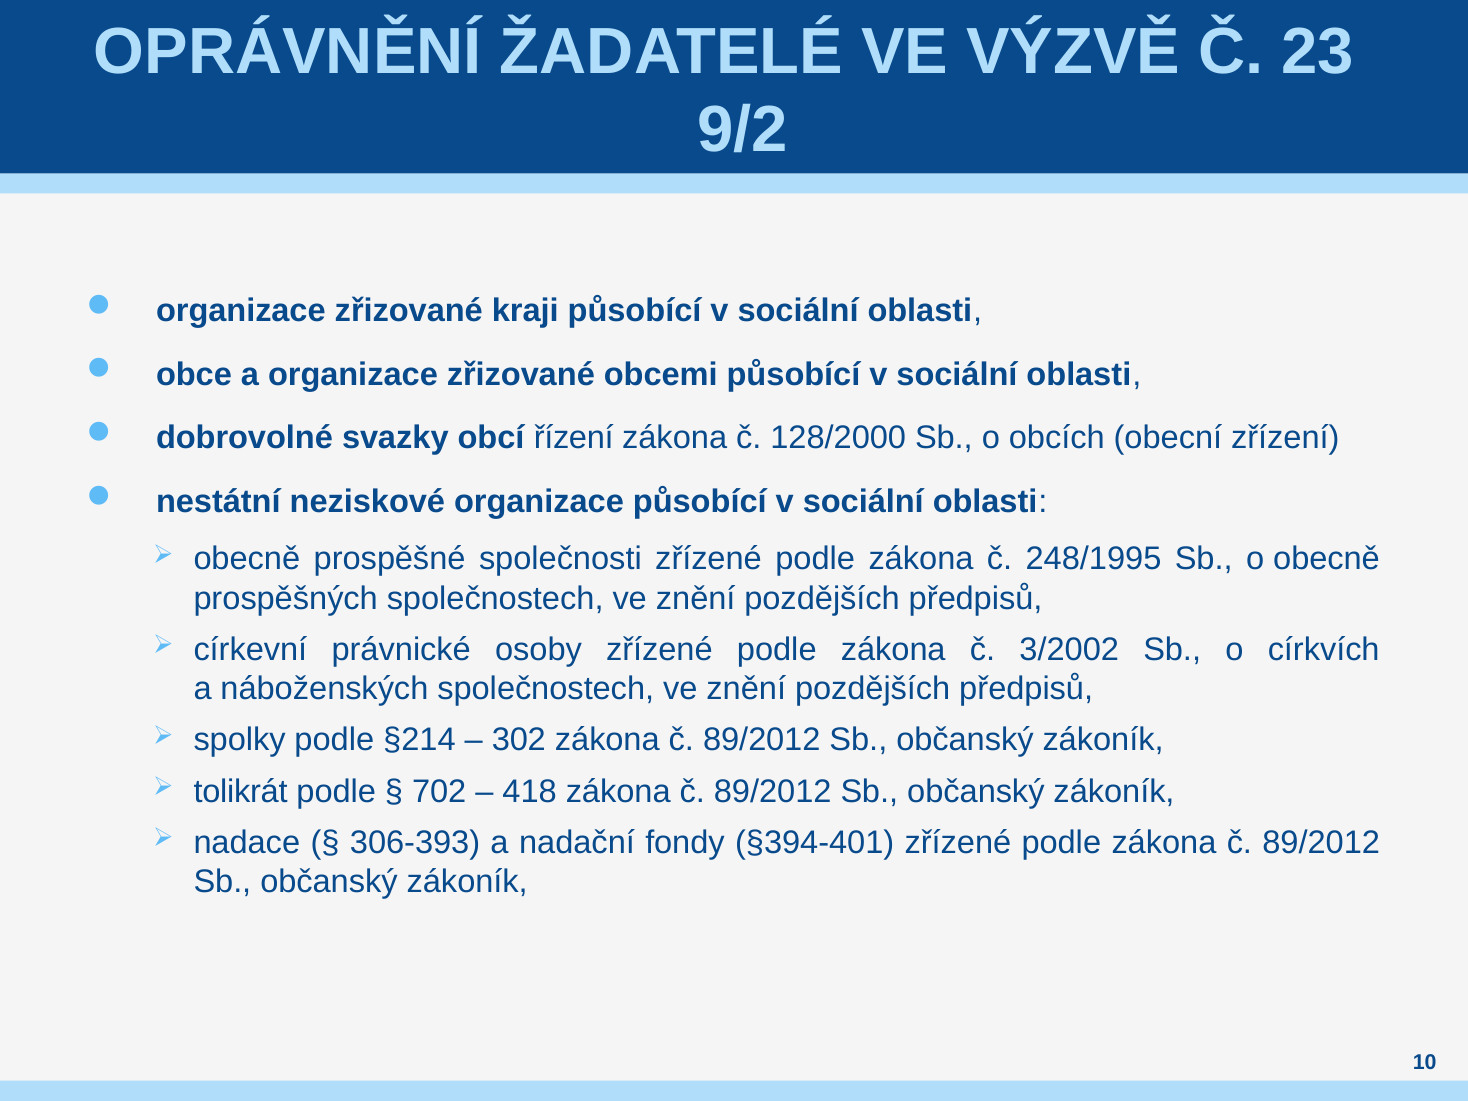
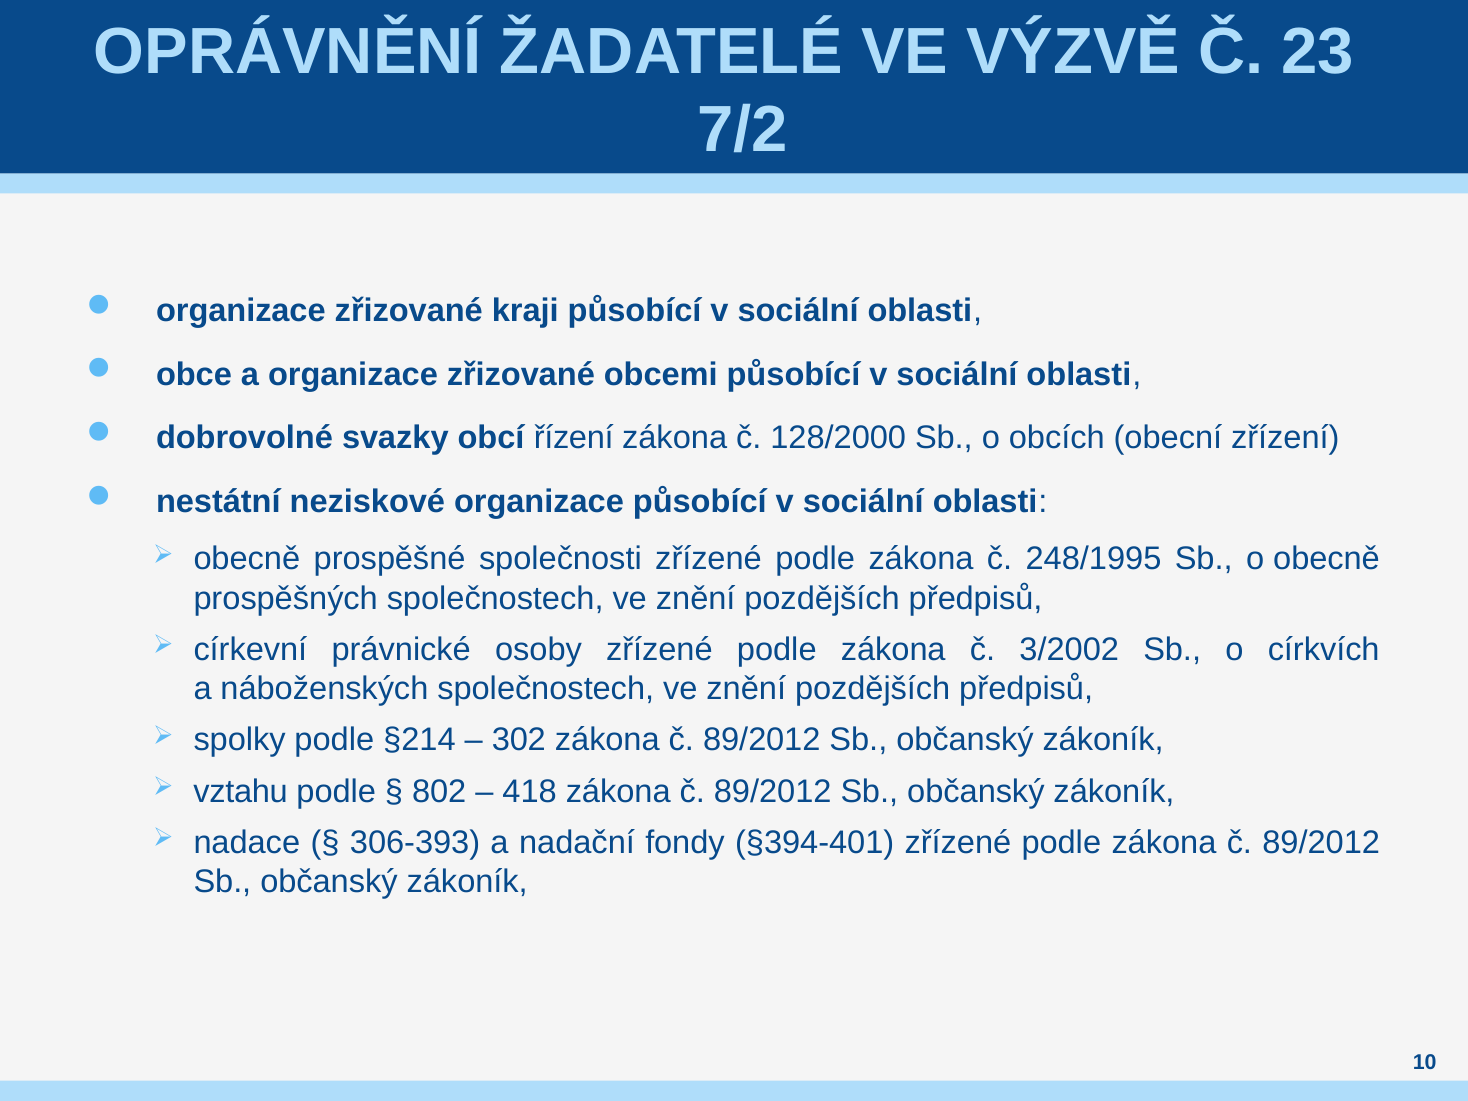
9/2: 9/2 -> 7/2
tolikrát: tolikrát -> vztahu
702: 702 -> 802
